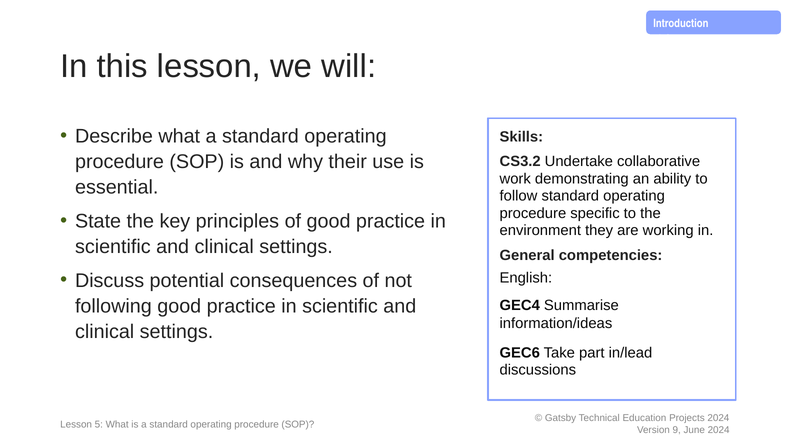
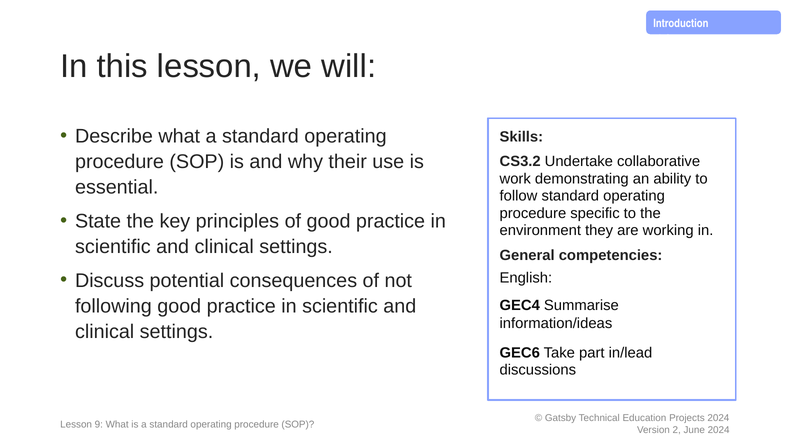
5: 5 -> 9
9: 9 -> 2
